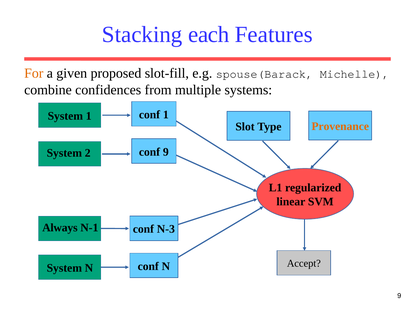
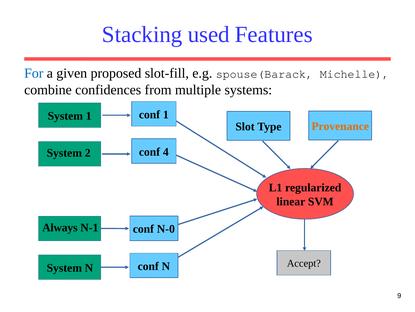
each: each -> used
For colour: orange -> blue
conf 9: 9 -> 4
N-3: N-3 -> N-0
